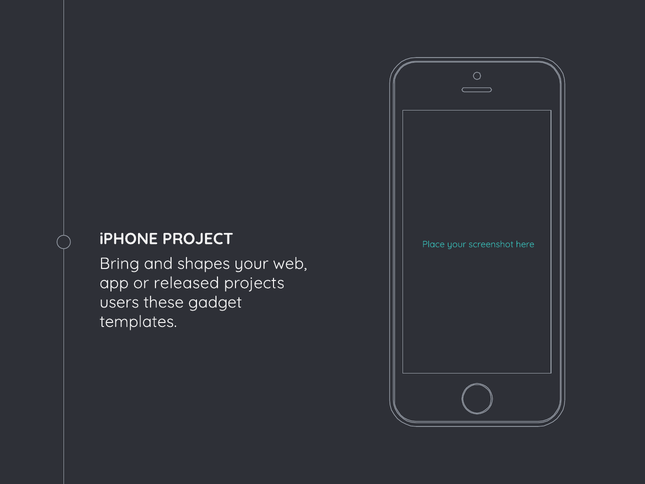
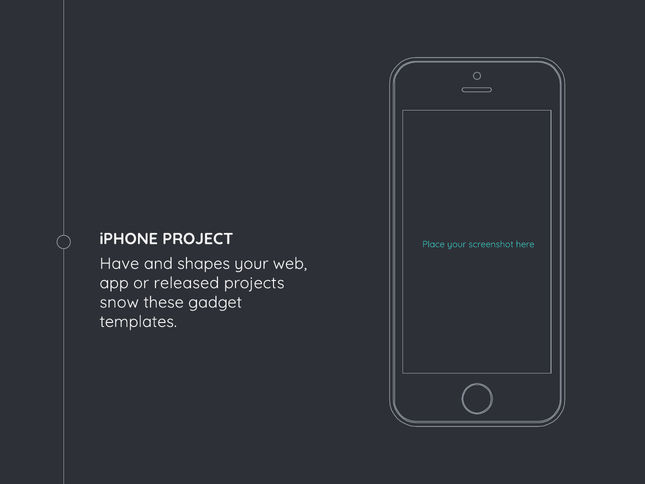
Bring: Bring -> Have
users: users -> snow
